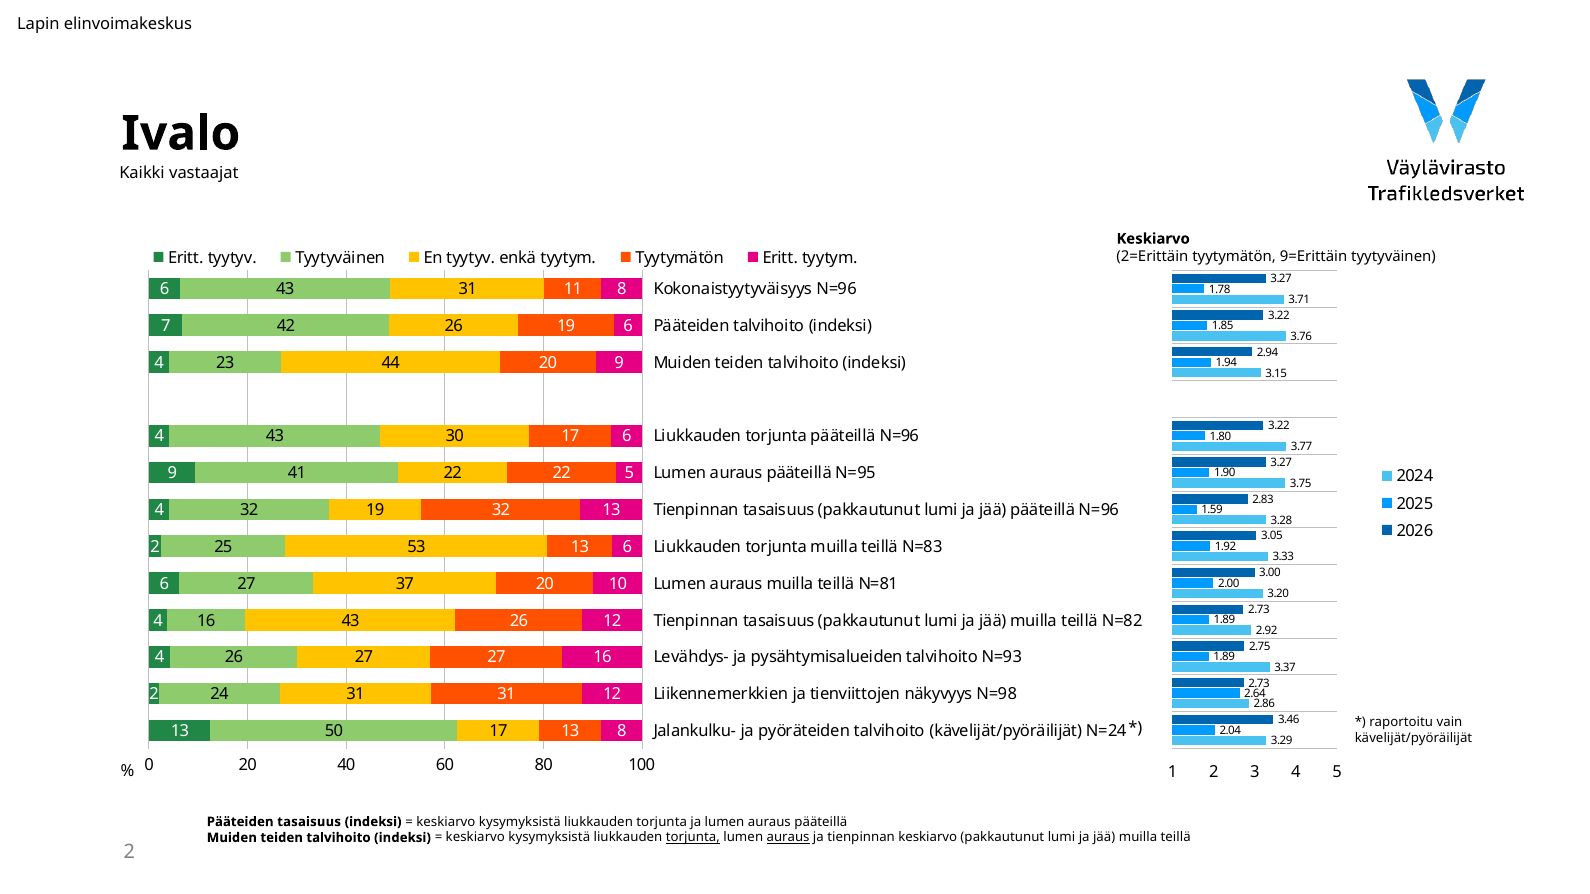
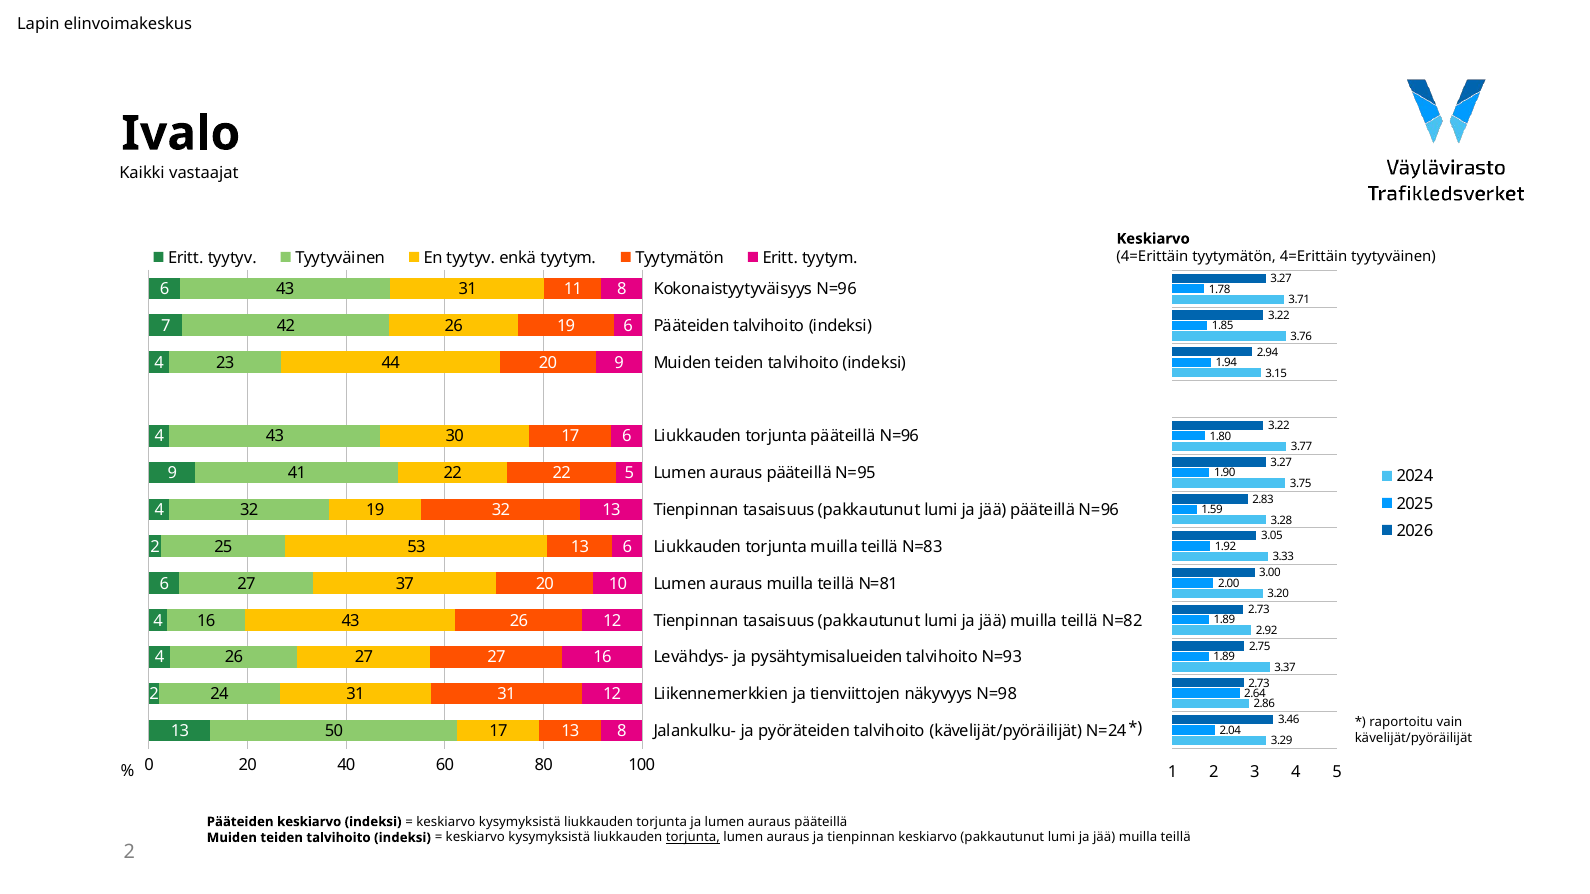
2=Erittäin at (1152, 257): 2=Erittäin -> 4=Erittäin
tyytymätön 9=Erittäin: 9=Erittäin -> 4=Erittäin
Pääteiden tasaisuus: tasaisuus -> keskiarvo
auraus at (788, 838) underline: present -> none
